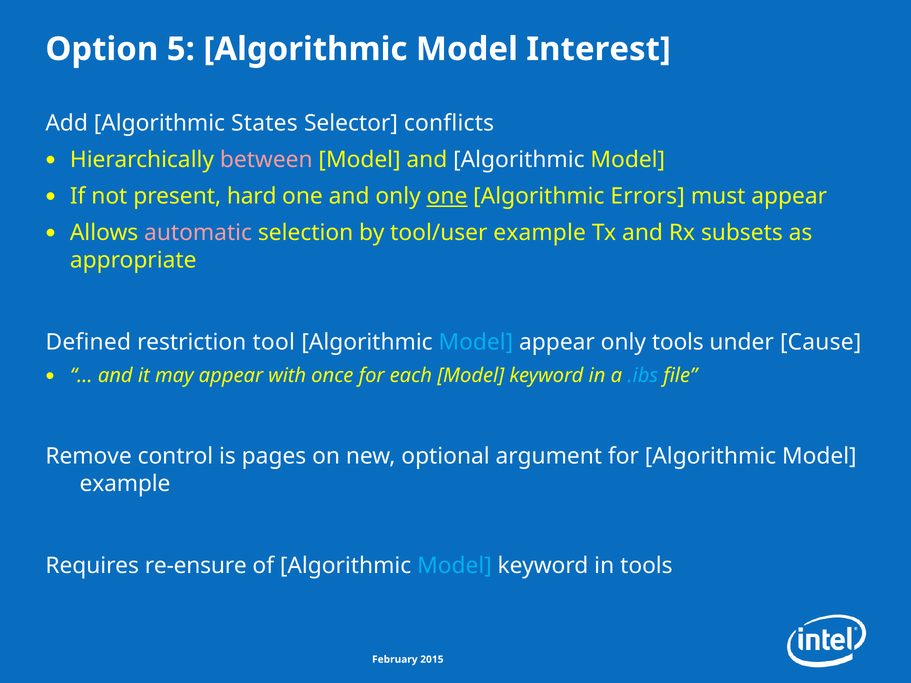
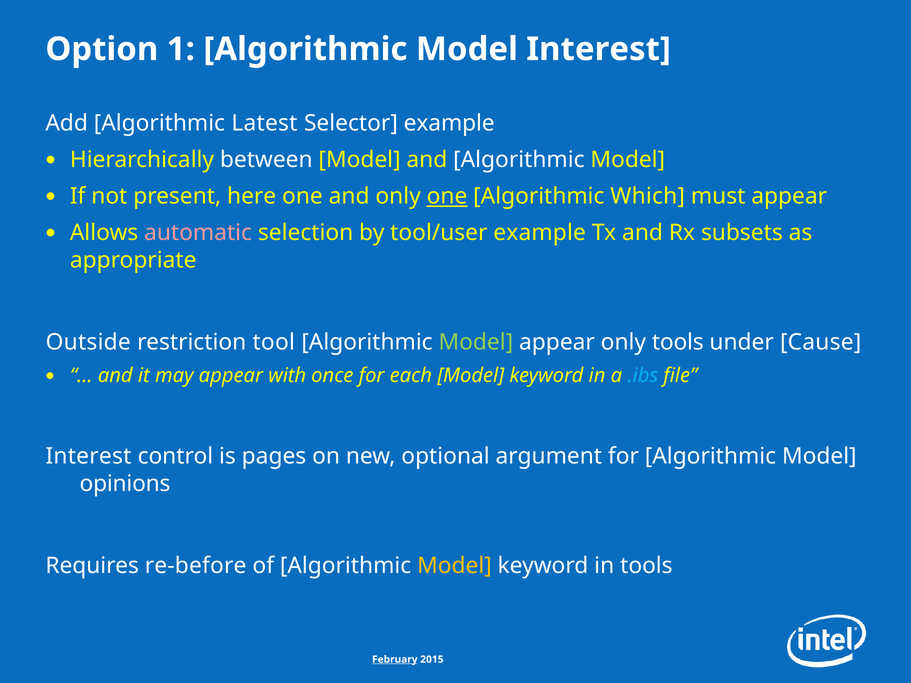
5: 5 -> 1
States: States -> Latest
Selector conflicts: conflicts -> example
between colour: pink -> white
hard: hard -> here
Errors: Errors -> Which
Defined: Defined -> Outside
Model at (476, 342) colour: light blue -> light green
Remove at (89, 457): Remove -> Interest
example at (125, 484): example -> opinions
re-ensure: re-ensure -> re-before
Model at (454, 566) colour: light blue -> yellow
February underline: none -> present
